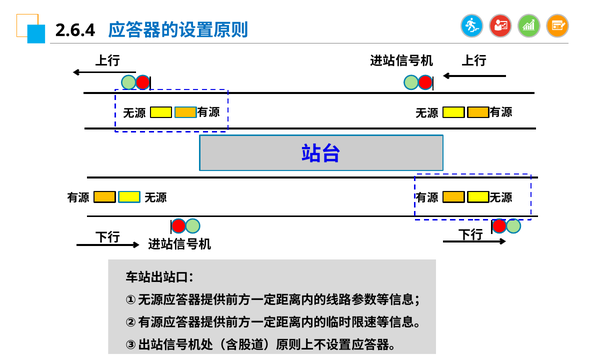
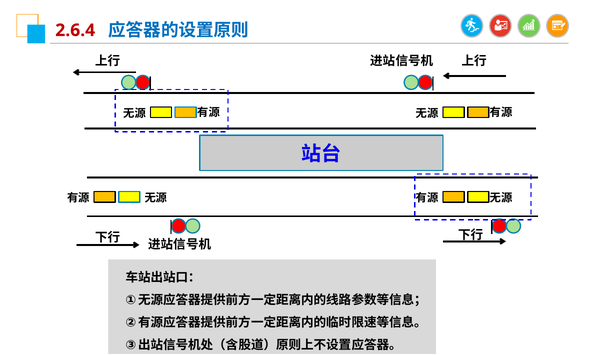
2.6.4 colour: black -> red
